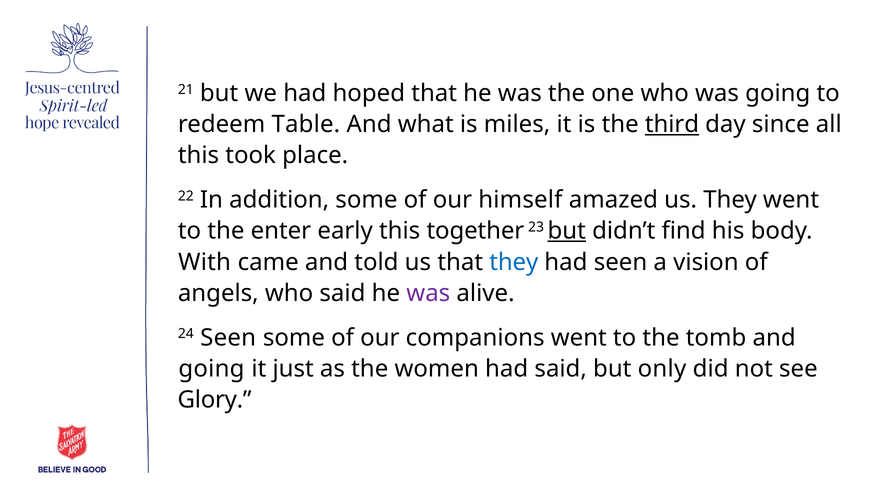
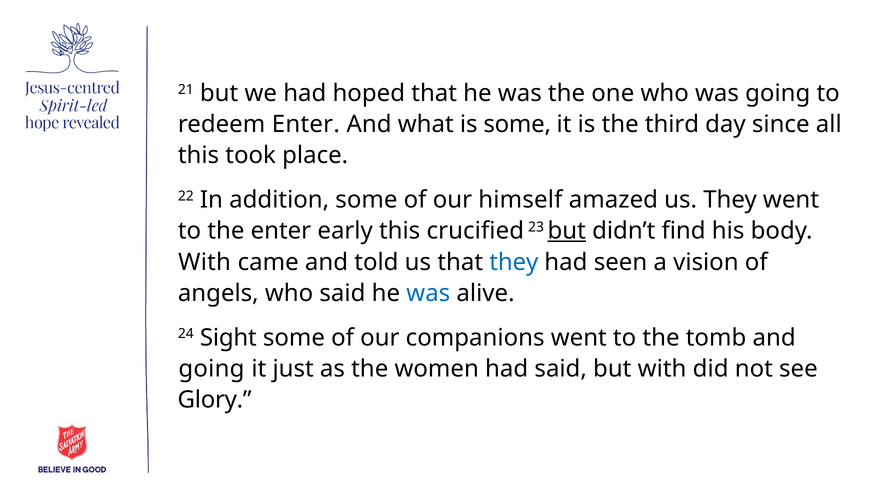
redeem Table: Table -> Enter
is miles: miles -> some
third underline: present -> none
together: together -> crucified
was at (428, 293) colour: purple -> blue
24 Seen: Seen -> Sight
but only: only -> with
